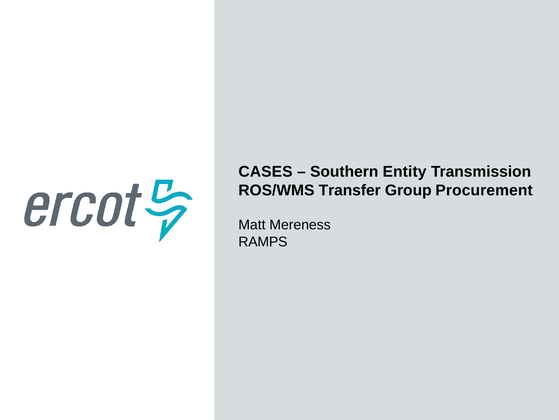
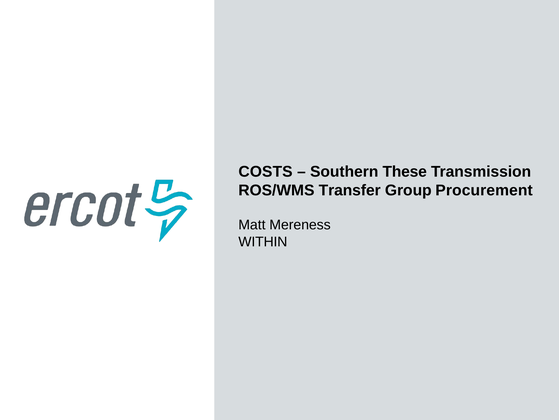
CASES: CASES -> COSTS
Entity: Entity -> These
RAMPS: RAMPS -> WITHIN
